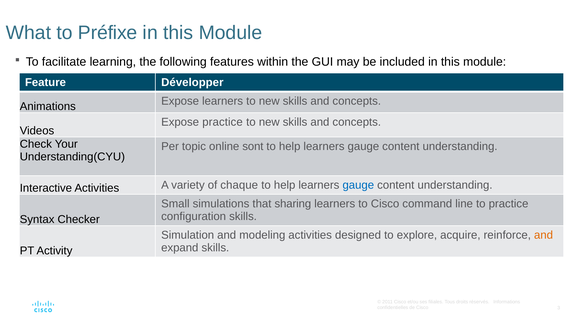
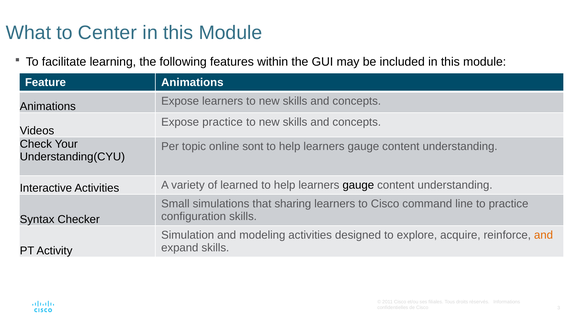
Préfixe: Préfixe -> Center
Feature Développer: Développer -> Animations
chaque: chaque -> learned
gauge at (358, 185) colour: blue -> black
